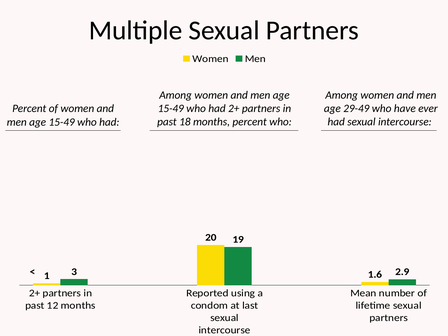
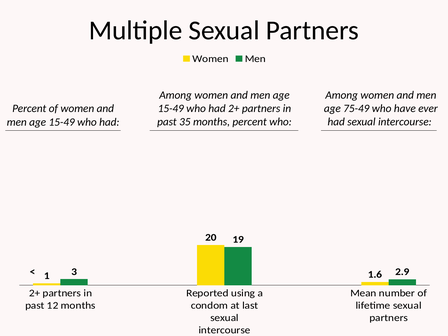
29-49: 29-49 -> 75-49
18: 18 -> 35
